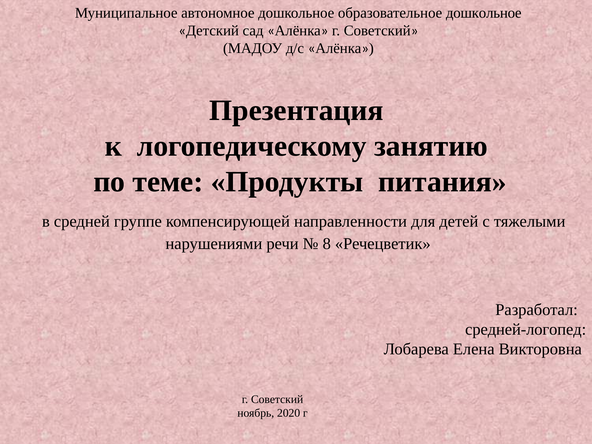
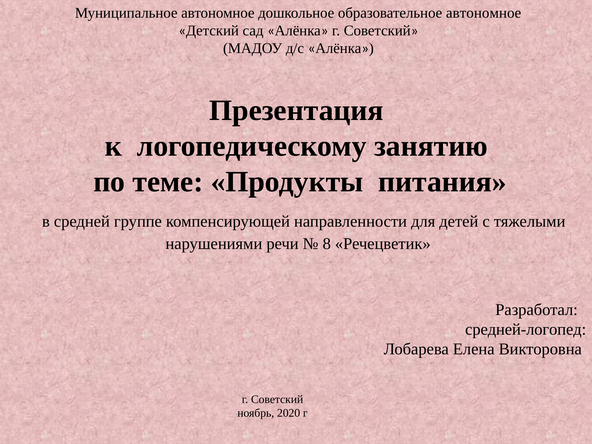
образовательное дошкольное: дошкольное -> автономное
